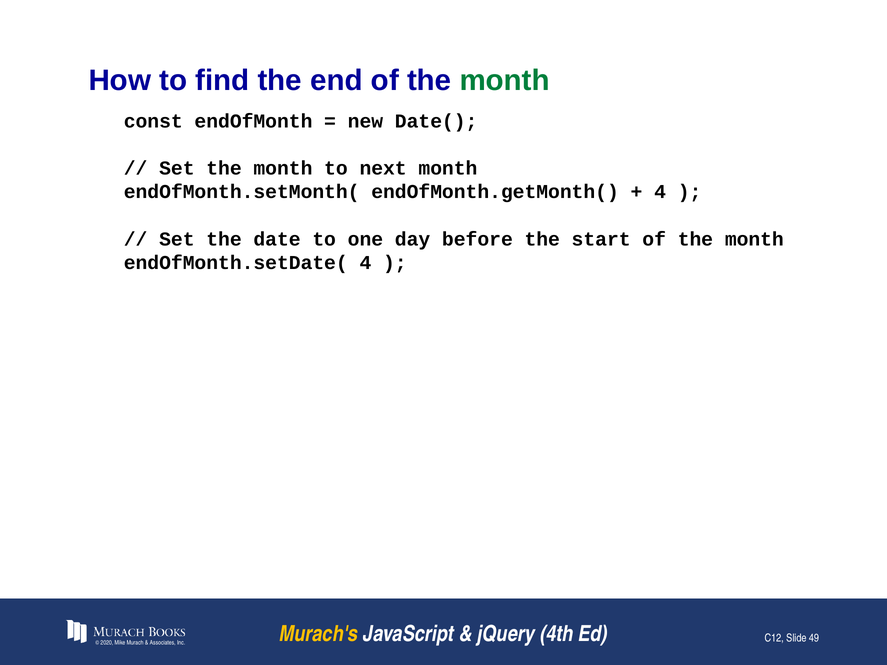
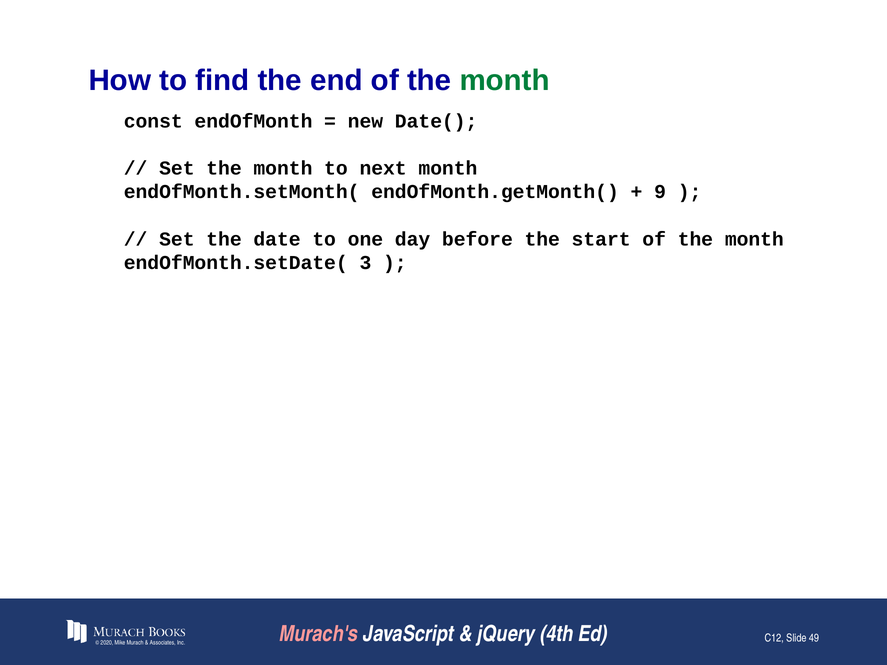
4 at (660, 192): 4 -> 9
endOfMonth.setDate( 4: 4 -> 3
Murach's colour: yellow -> pink
